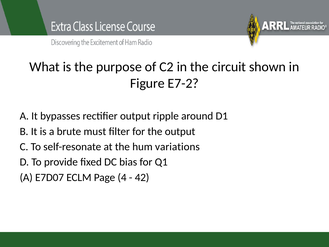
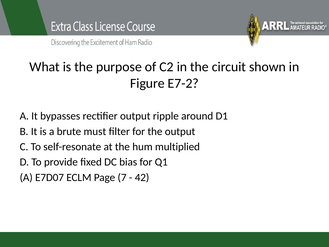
variations: variations -> multiplied
4: 4 -> 7
